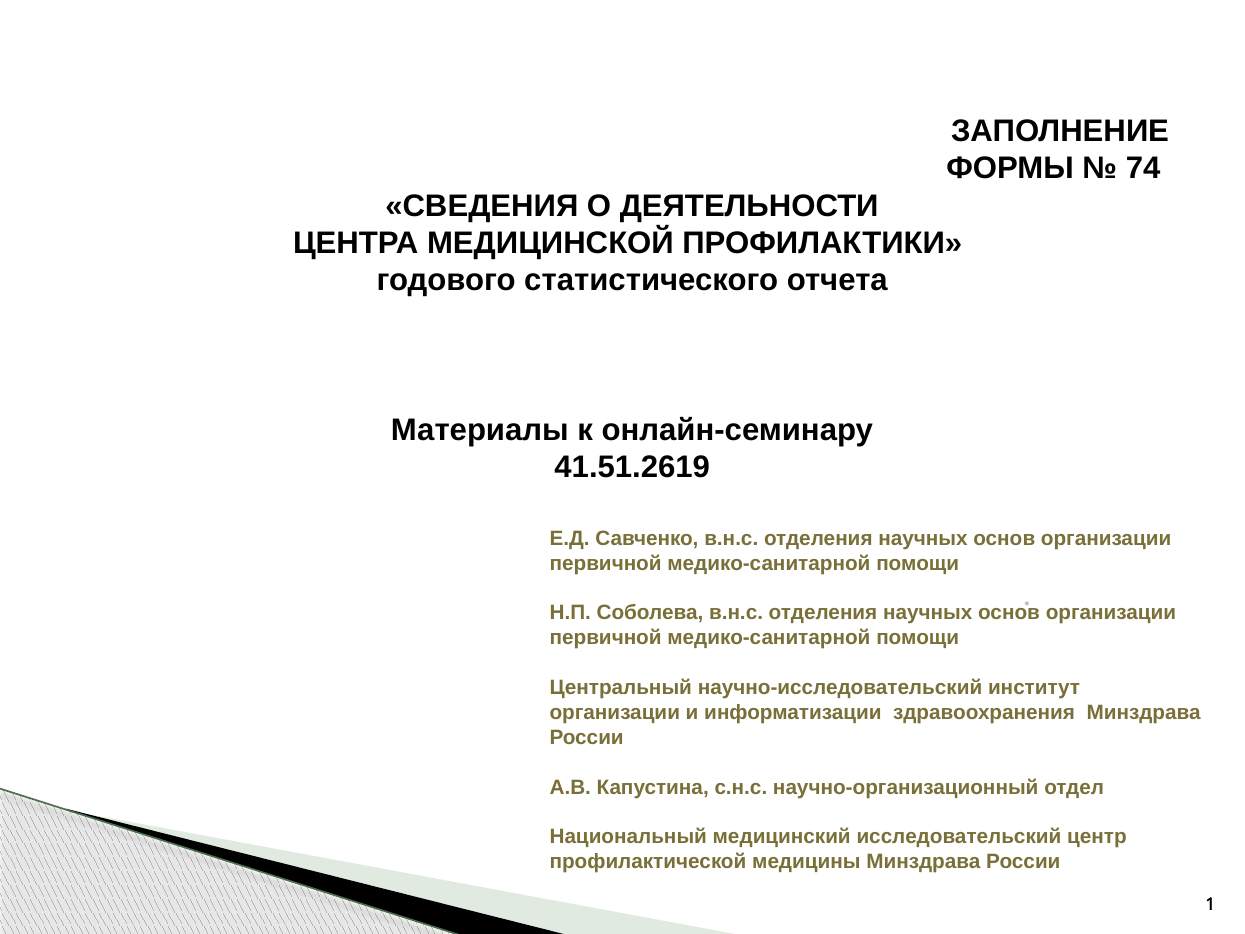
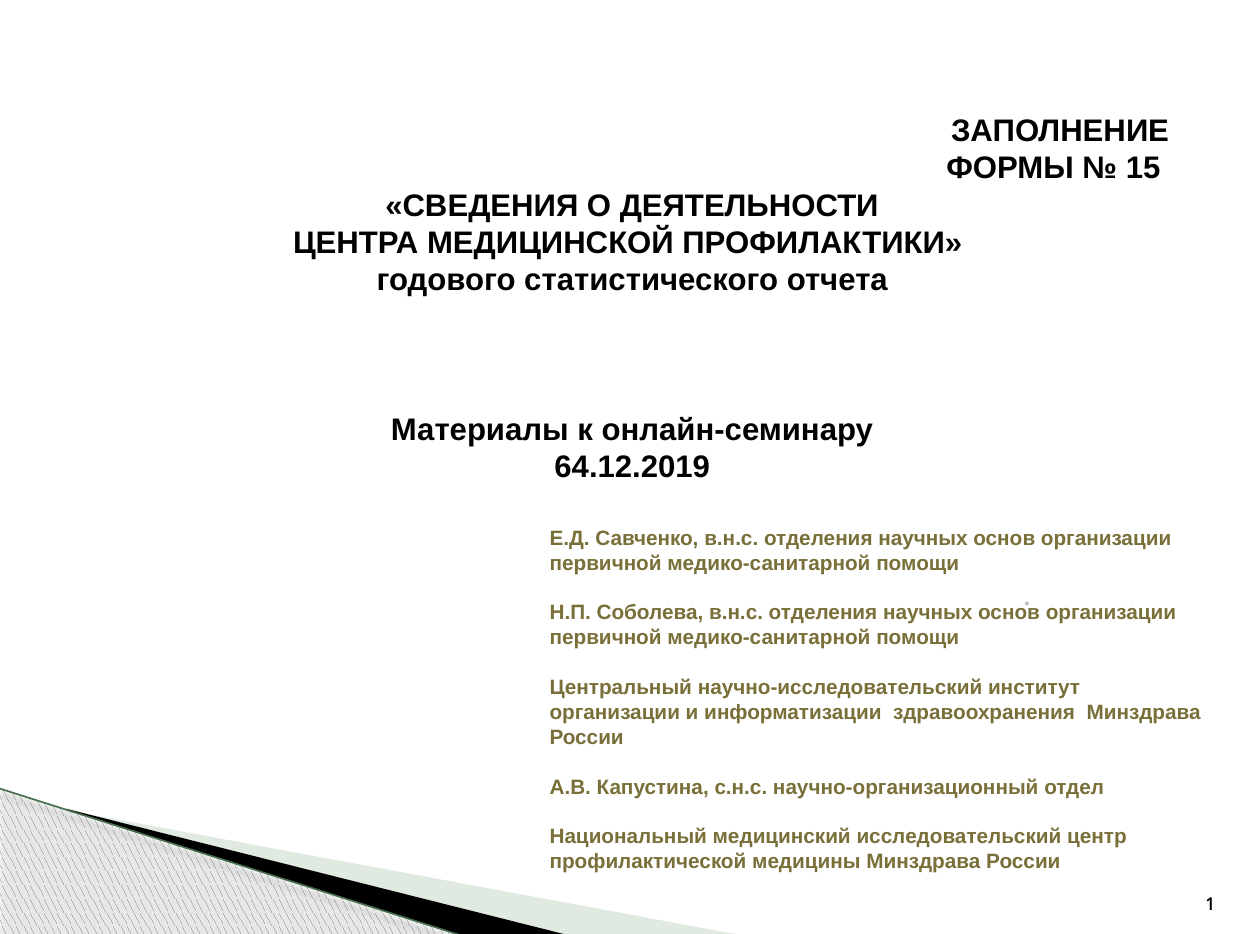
74: 74 -> 15
41.51.2619: 41.51.2619 -> 64.12.2019
